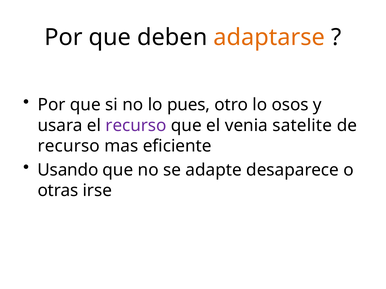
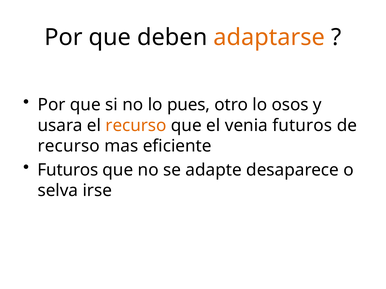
recurso at (136, 126) colour: purple -> orange
venia satelite: satelite -> futuros
Usando at (68, 170): Usando -> Futuros
otras: otras -> selva
